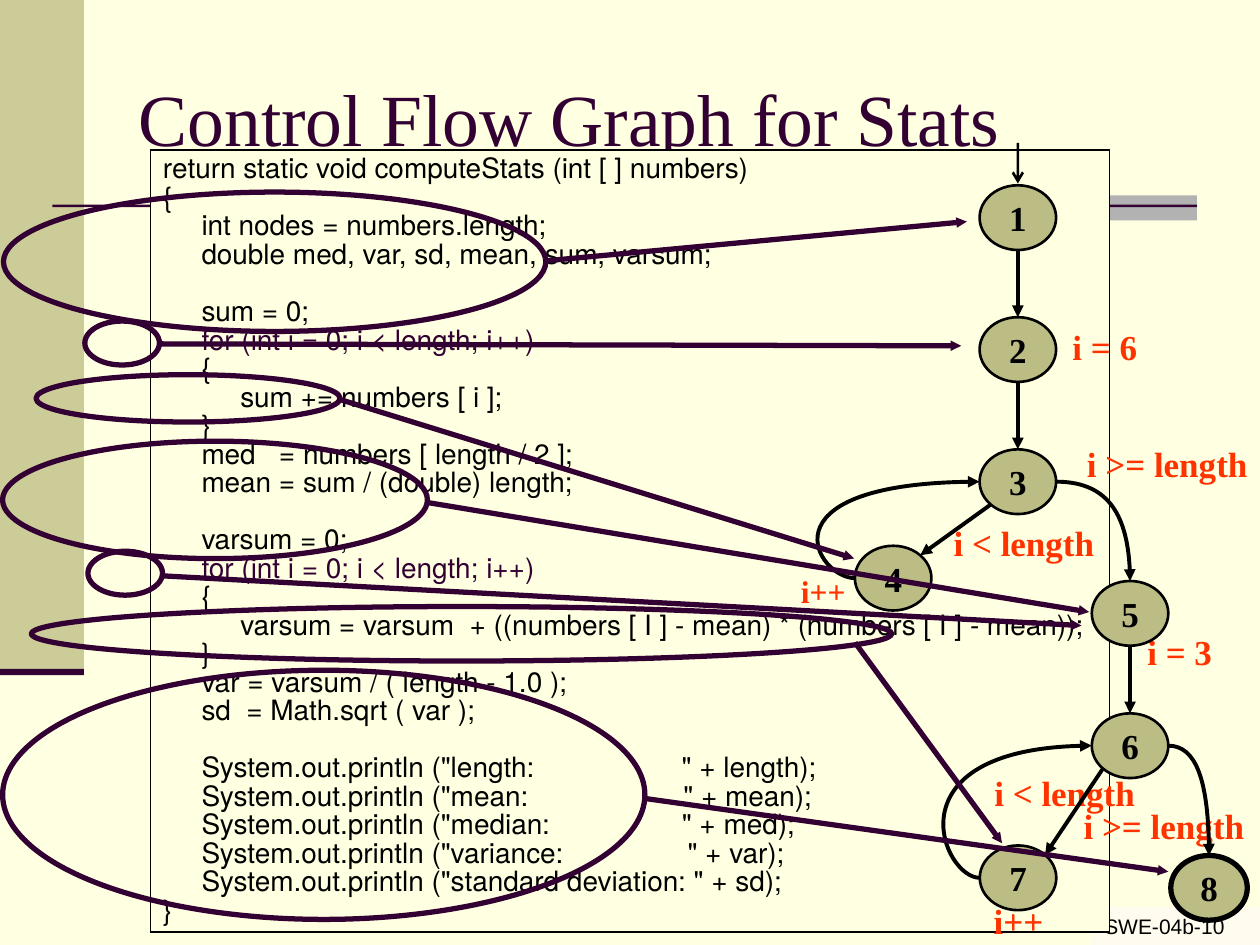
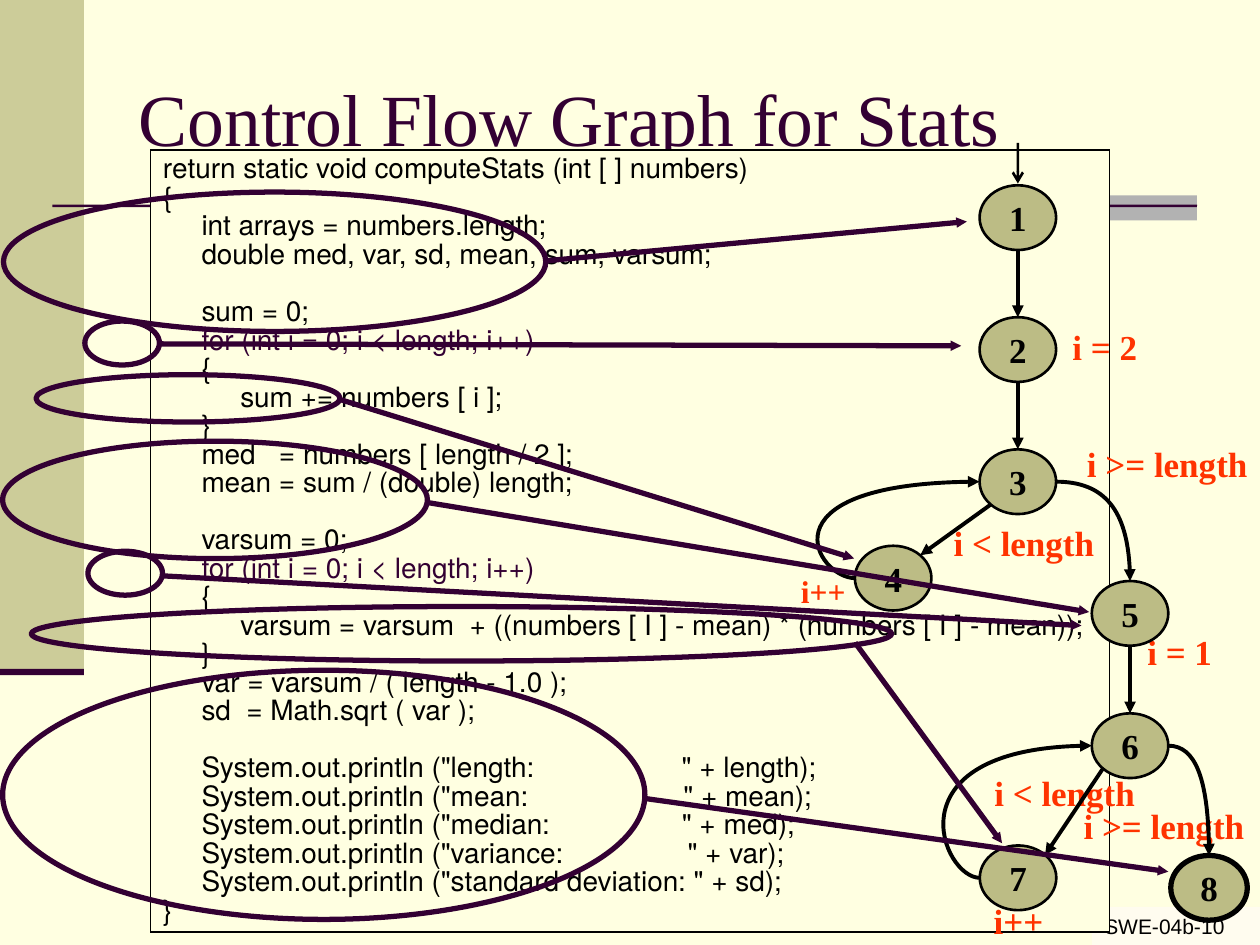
nodes: nodes -> arrays
6 at (1128, 349): 6 -> 2
3 at (1203, 654): 3 -> 1
